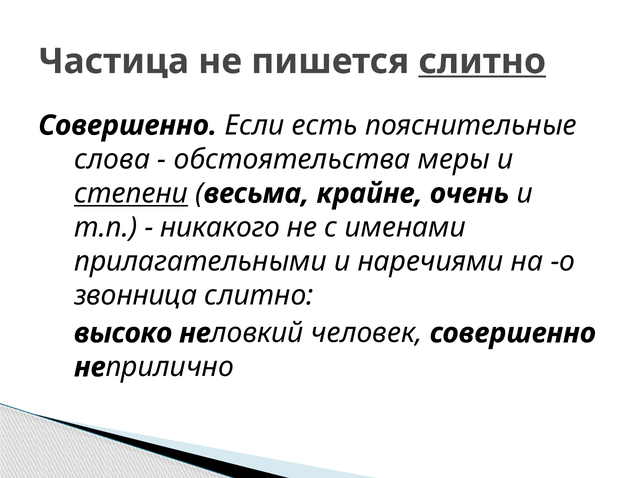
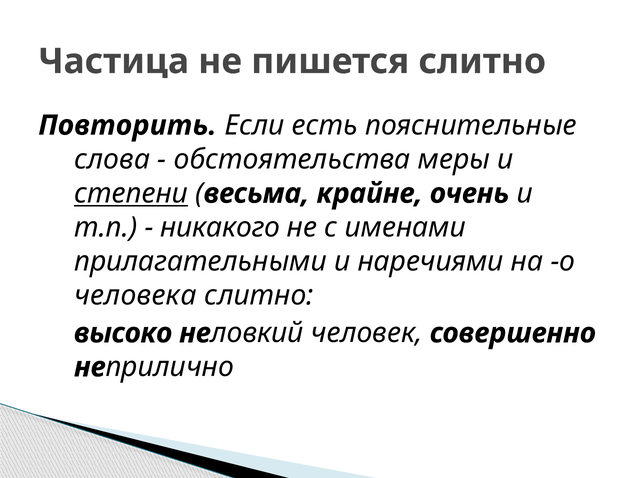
слитно at (482, 61) underline: present -> none
Совершенно at (128, 126): Совершенно -> Повторить
звонница: звонница -> человека
